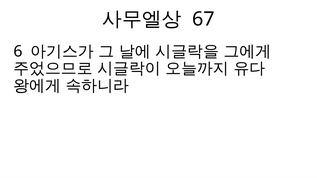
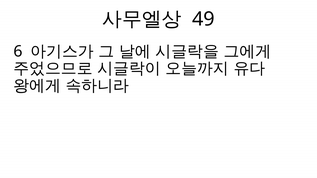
67: 67 -> 49
